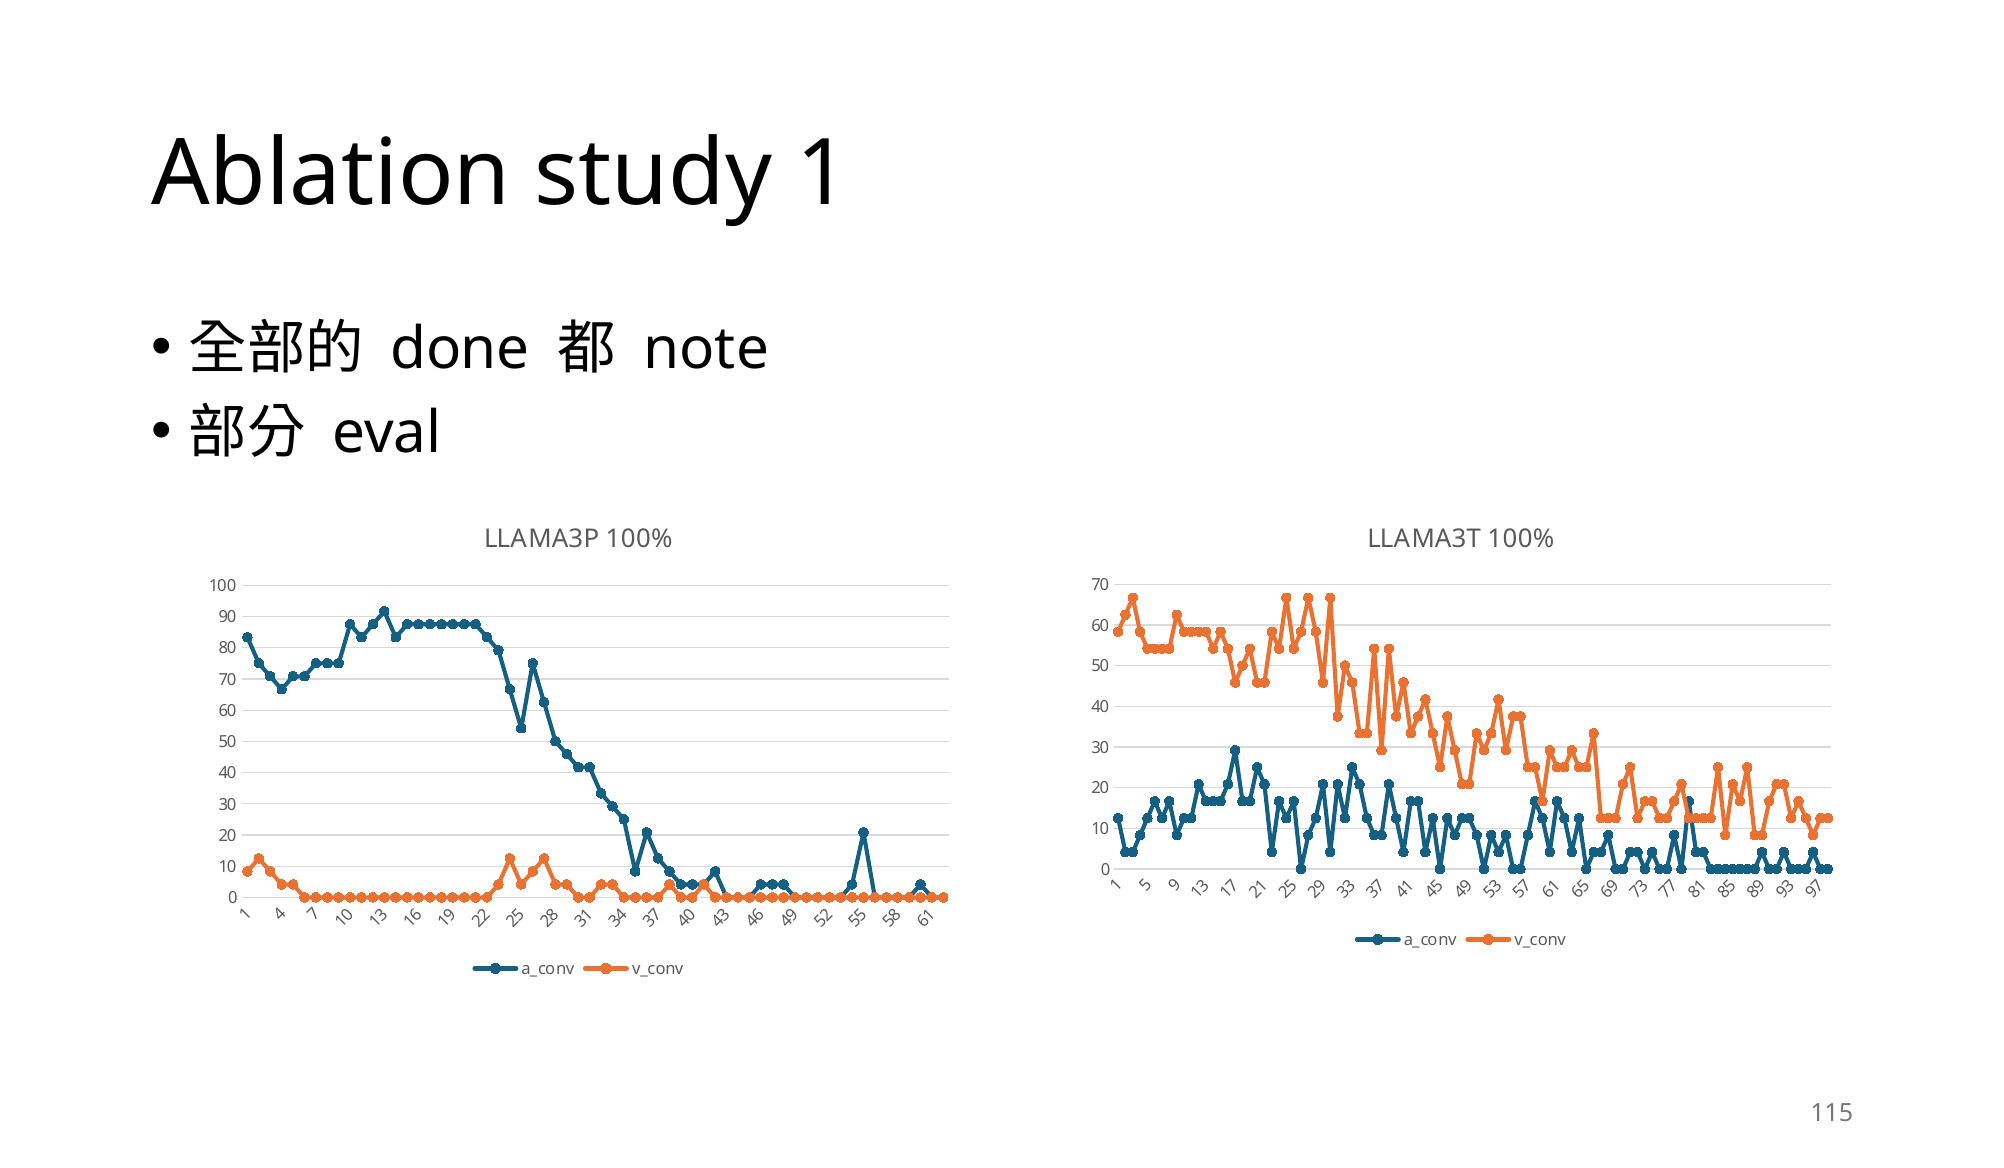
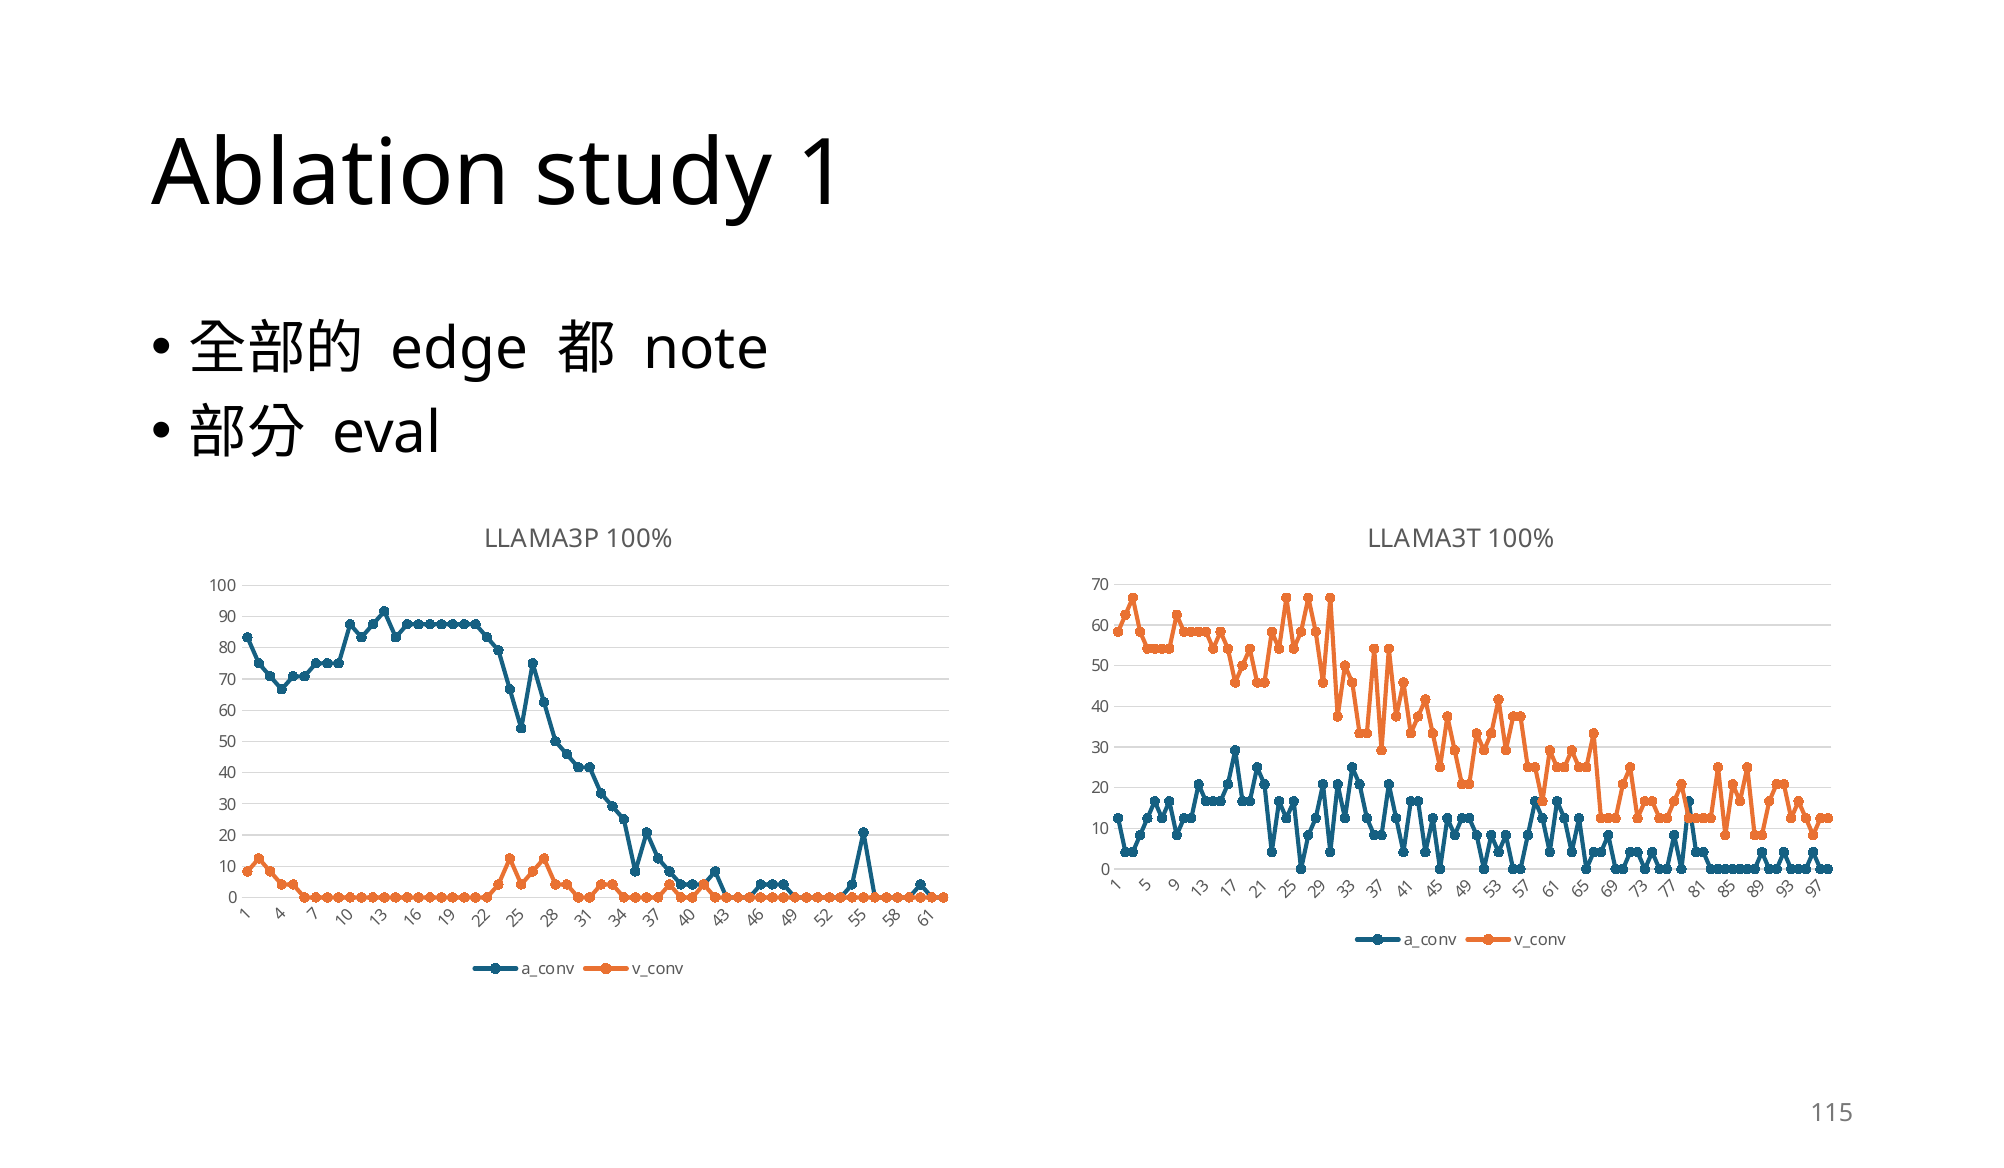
done: done -> edge
